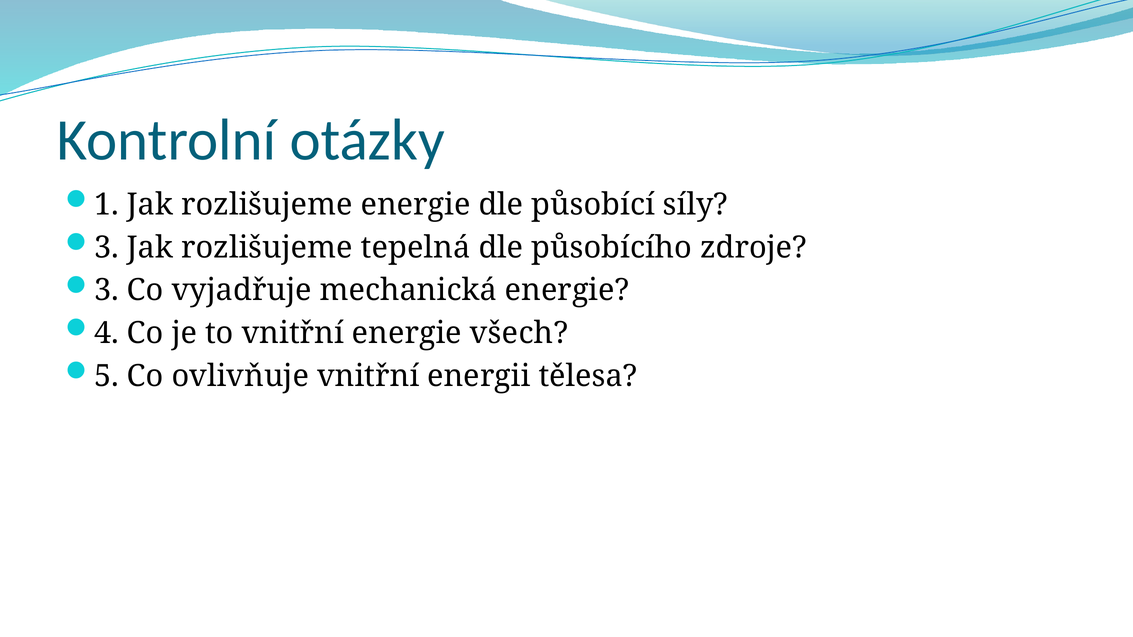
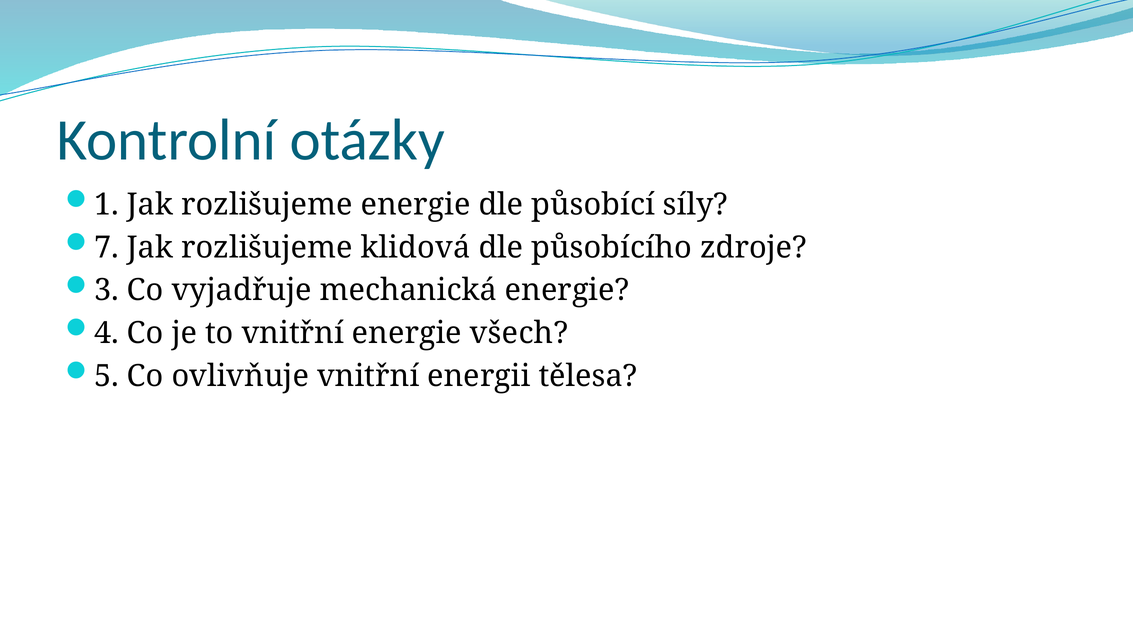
3 at (107, 248): 3 -> 7
tepelná: tepelná -> klidová
